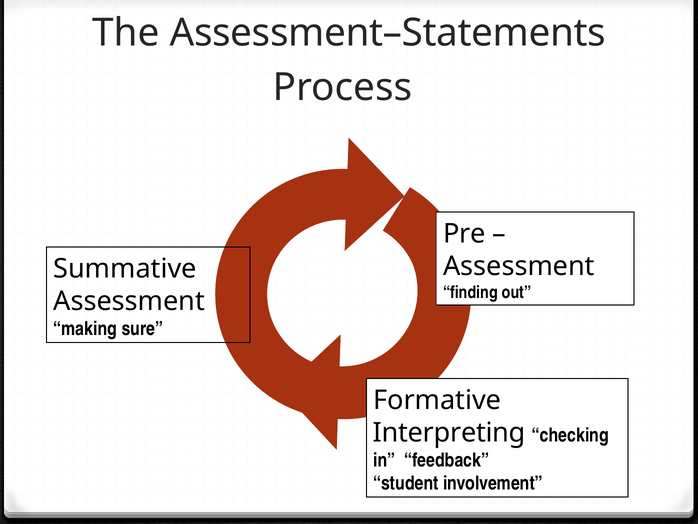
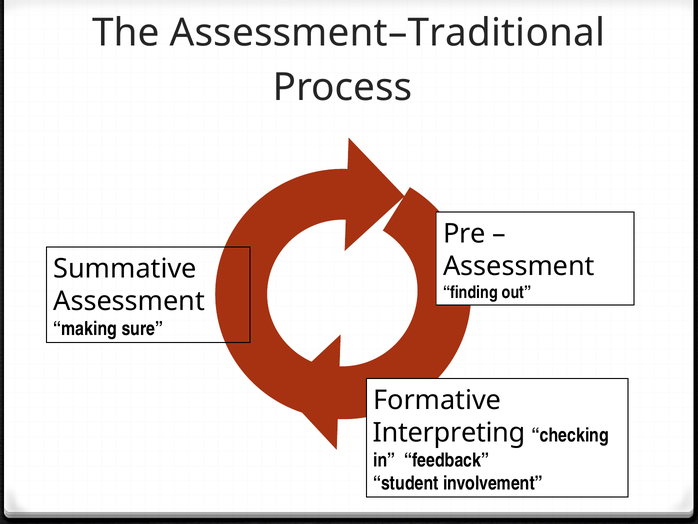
Assessment–Statements: Assessment–Statements -> Assessment–Traditional
